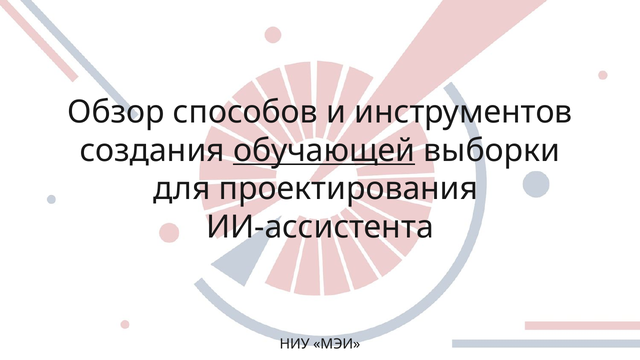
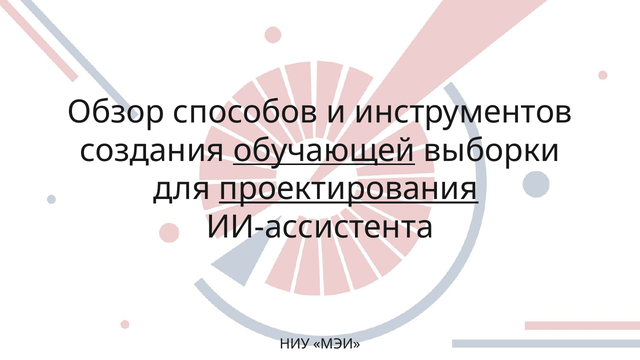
проектирования underline: none -> present
